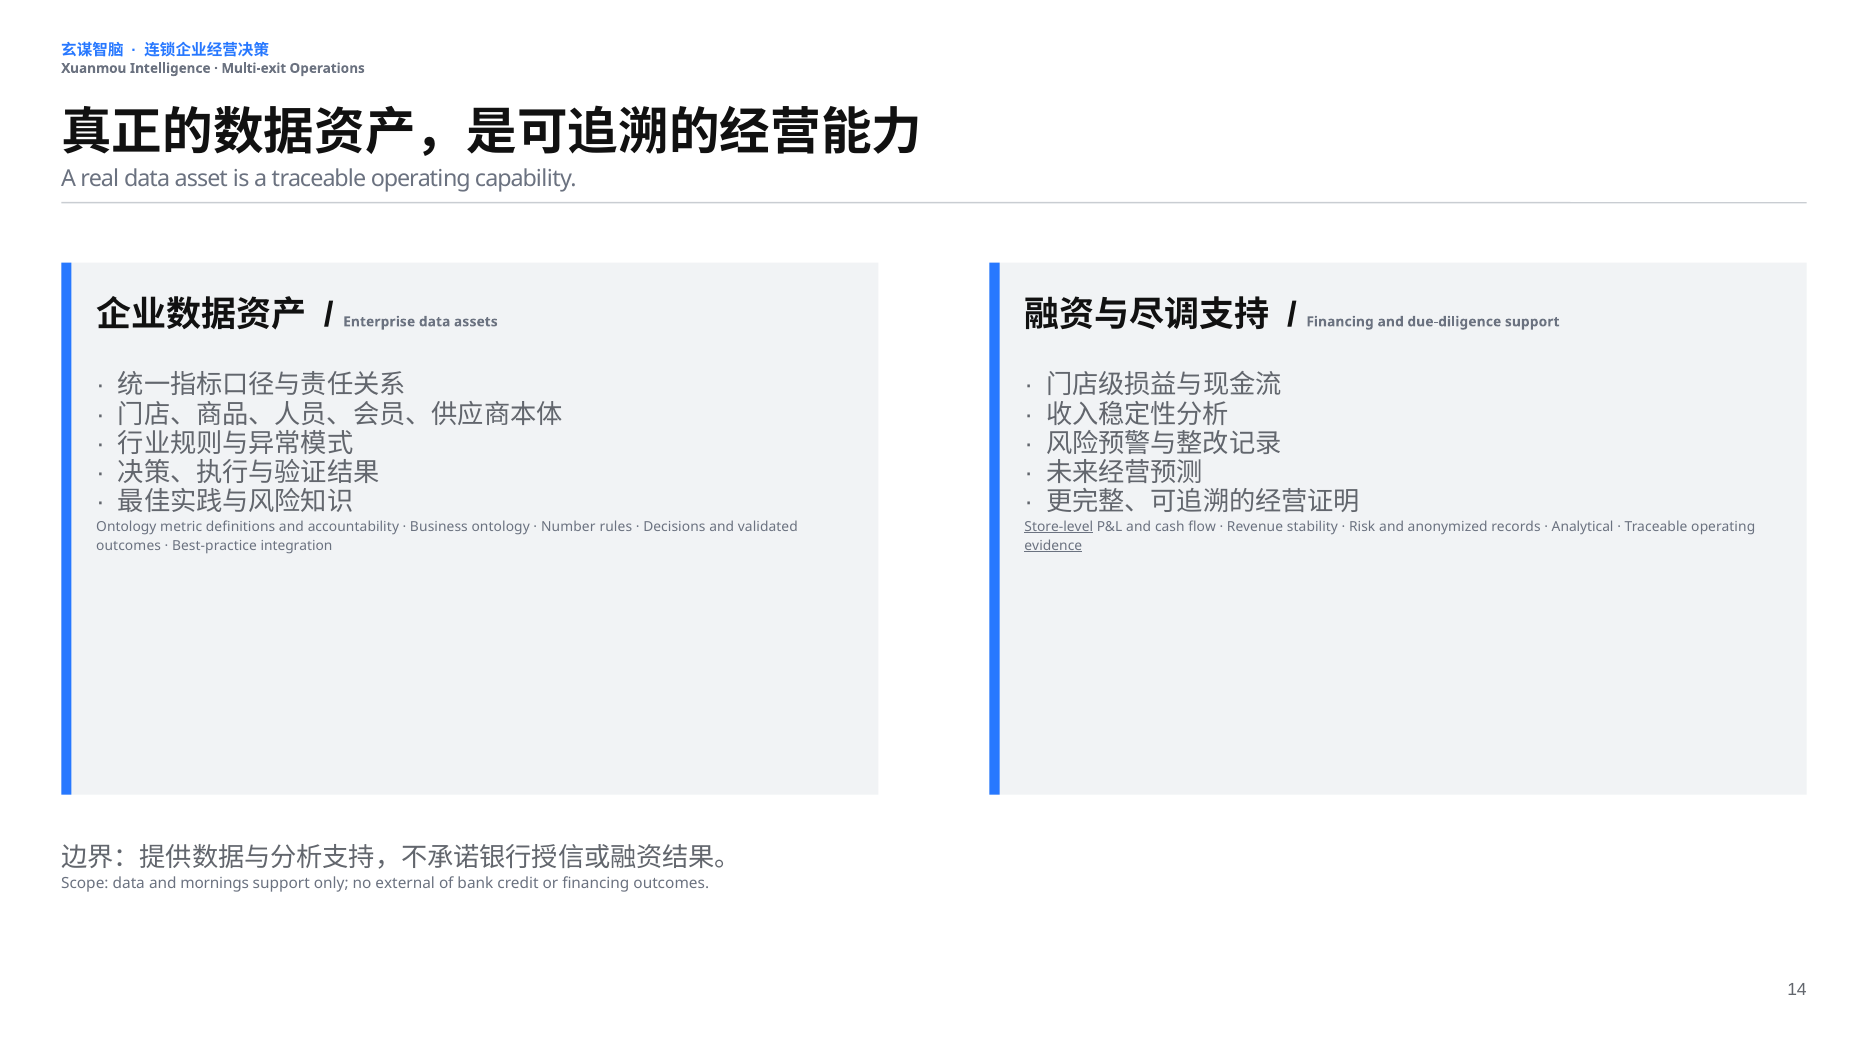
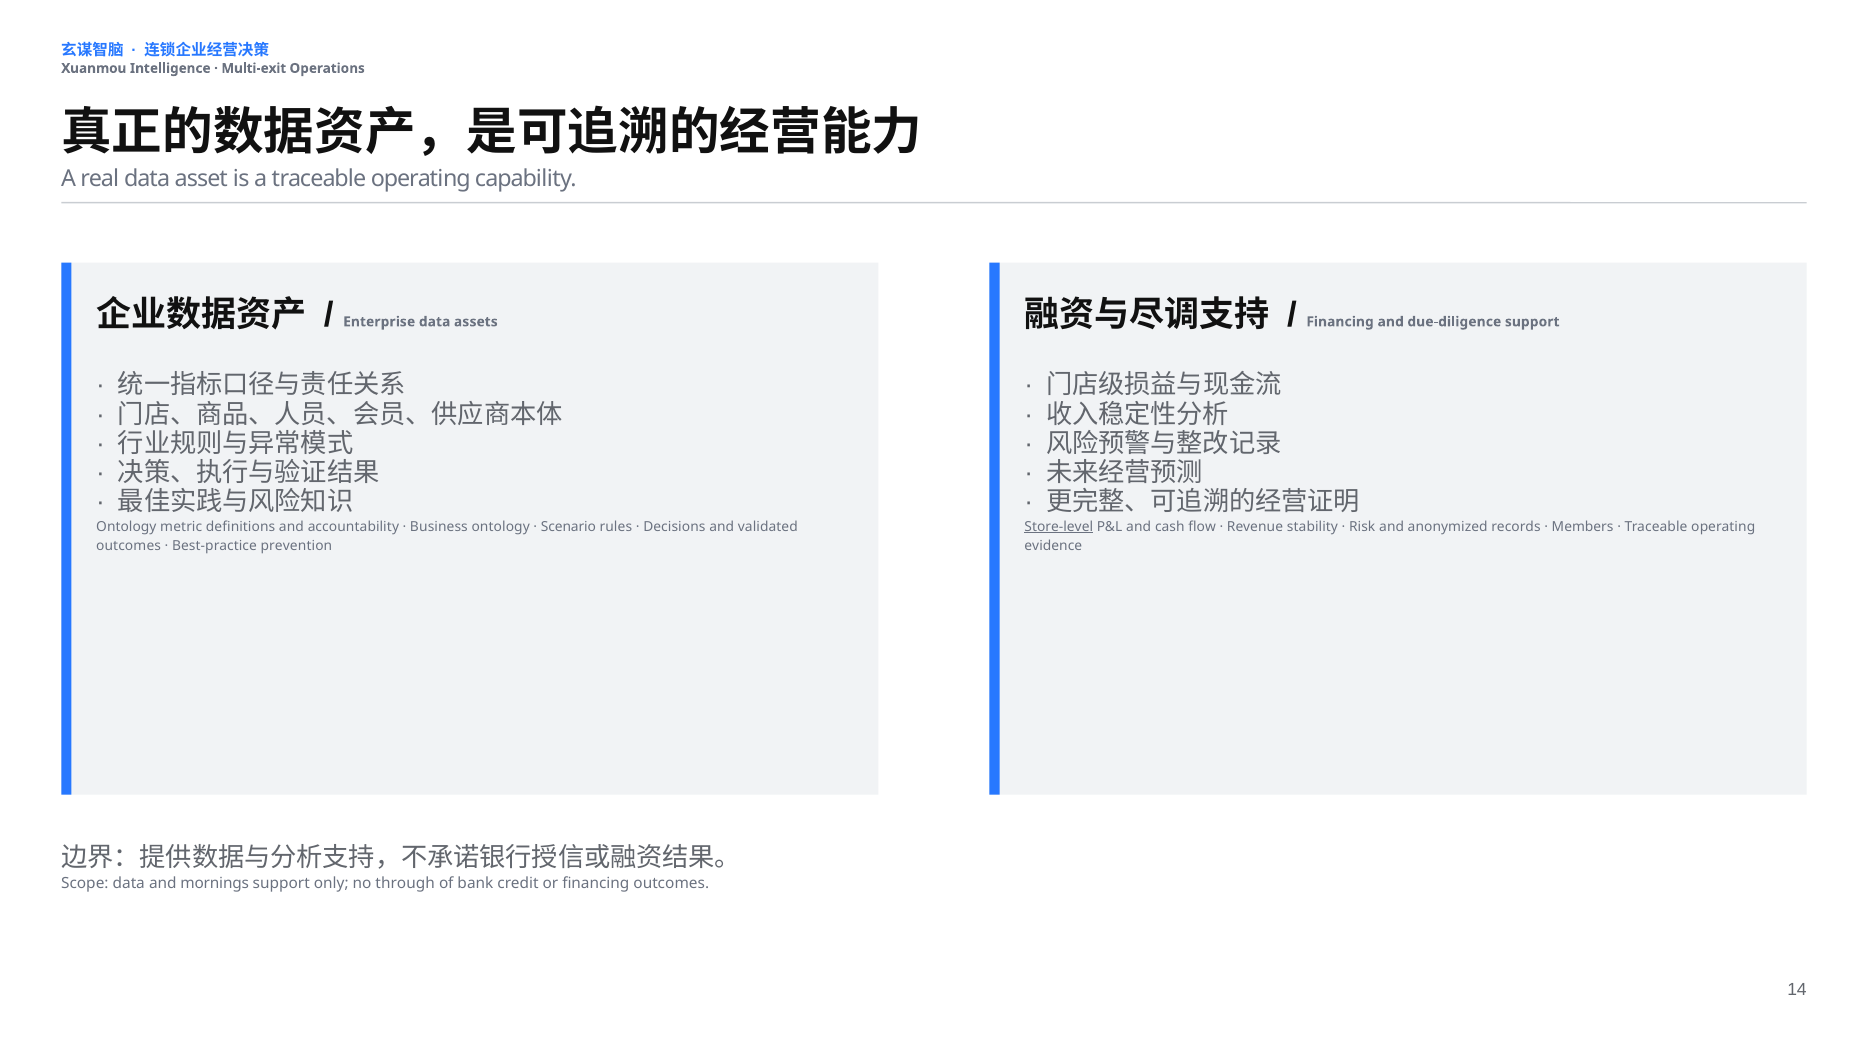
Number: Number -> Scenario
Analytical: Analytical -> Members
integration: integration -> prevention
evidence underline: present -> none
external: external -> through
